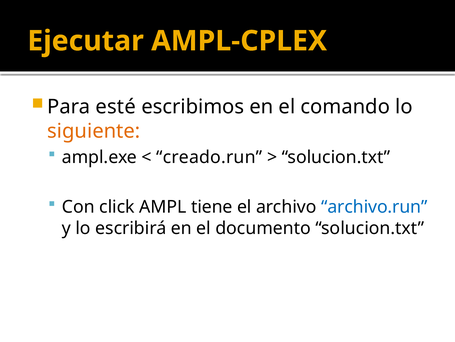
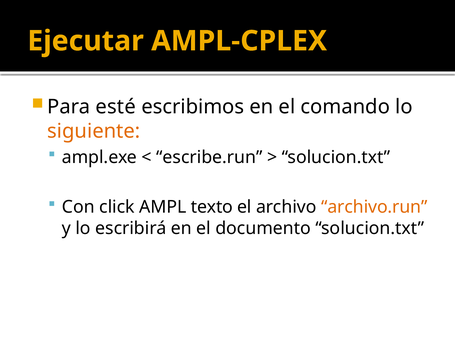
creado.run: creado.run -> escribe.run
tiene: tiene -> texto
archivo.run colour: blue -> orange
